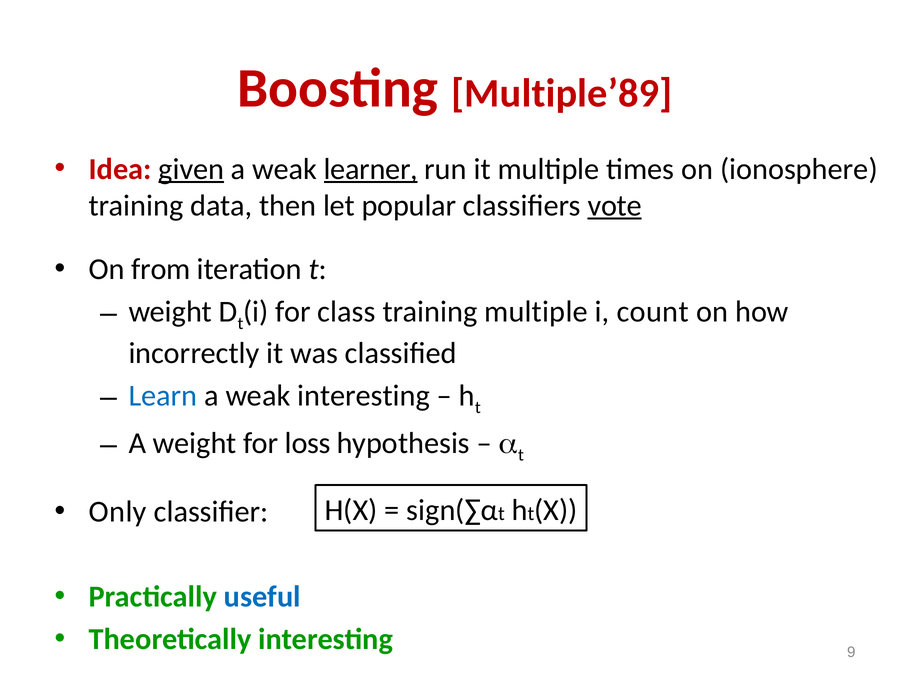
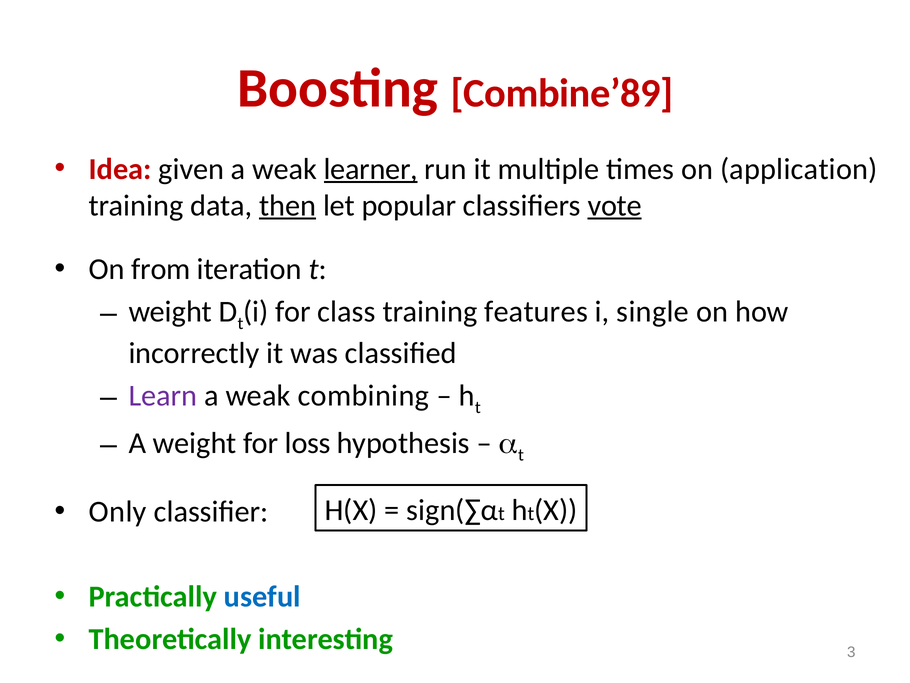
Multiple’89: Multiple’89 -> Combine’89
given underline: present -> none
ionosphere: ionosphere -> application
then underline: none -> present
training multiple: multiple -> features
count: count -> single
Learn colour: blue -> purple
weak interesting: interesting -> combining
9: 9 -> 3
